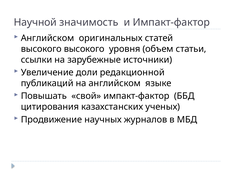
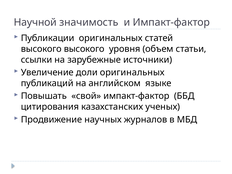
Английском at (48, 38): Английском -> Публикации
доли редакционной: редакционной -> оригинальных
